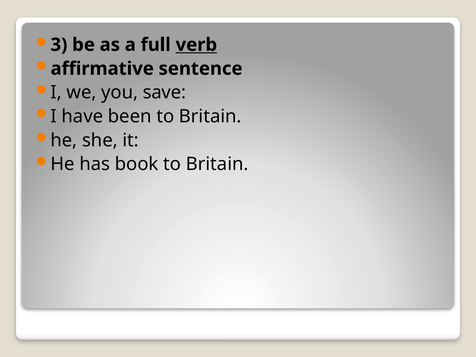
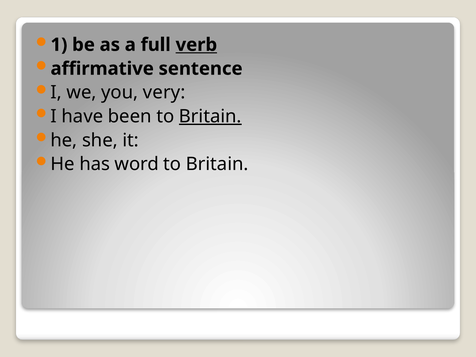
3: 3 -> 1
save: save -> very
Britain at (210, 116) underline: none -> present
book: book -> word
